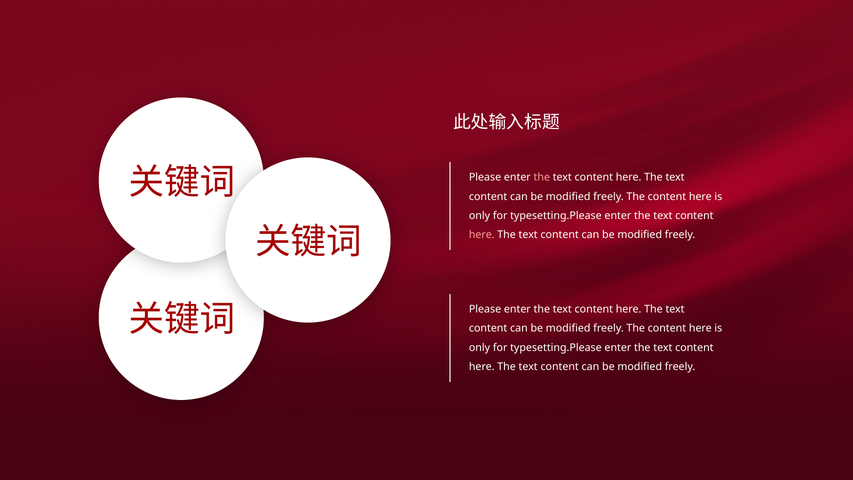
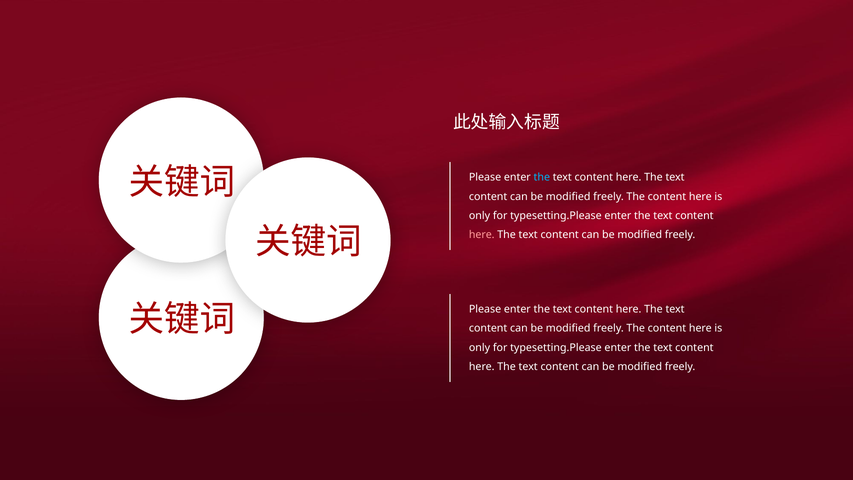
the at (542, 177) colour: pink -> light blue
